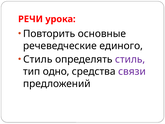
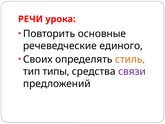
Стиль at (38, 59): Стиль -> Своих
стиль at (130, 59) colour: purple -> orange
одно: одно -> типы
